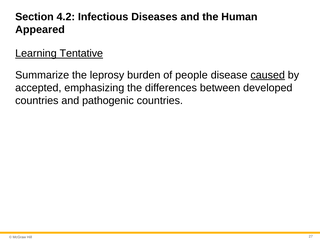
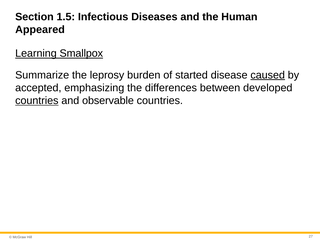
4.2: 4.2 -> 1.5
Tentative: Tentative -> Smallpox
people: people -> started
countries at (37, 101) underline: none -> present
pathogenic: pathogenic -> observable
